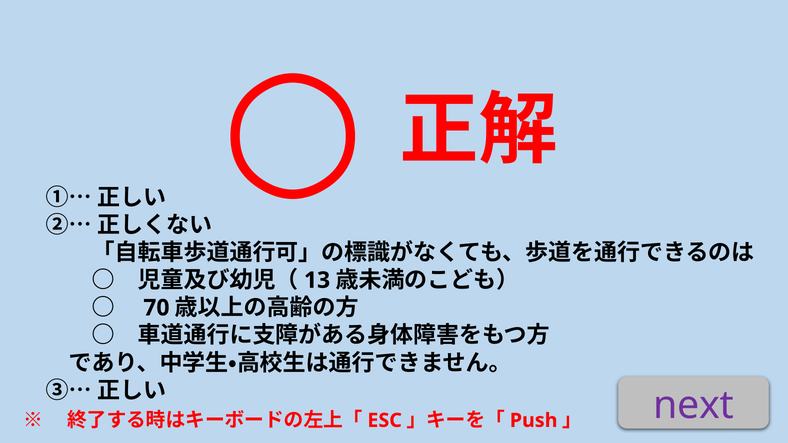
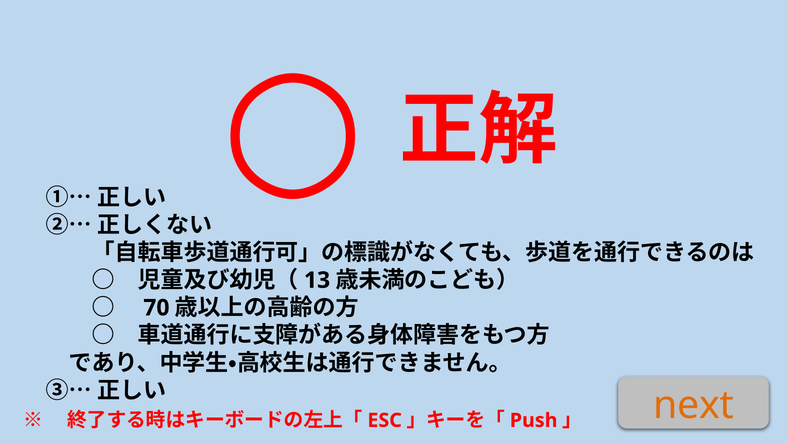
next colour: purple -> orange
